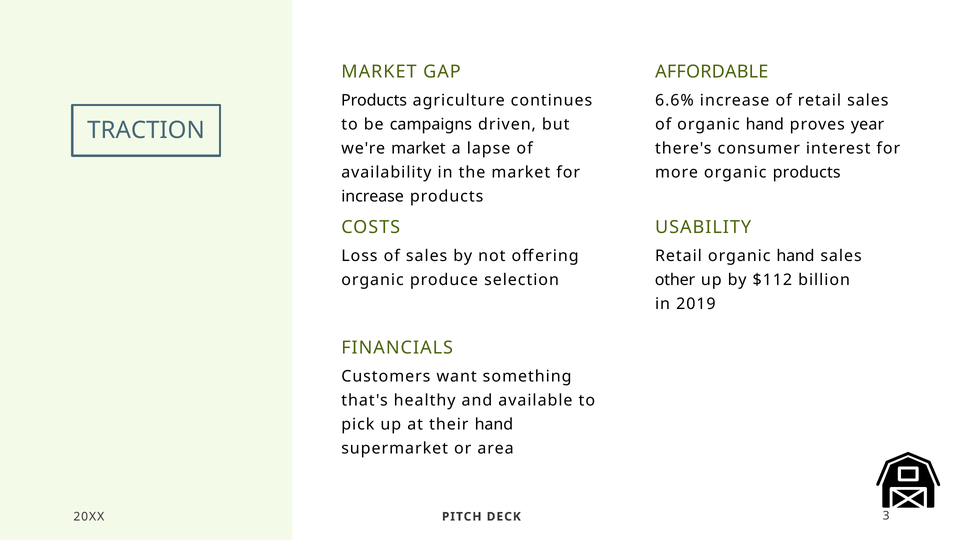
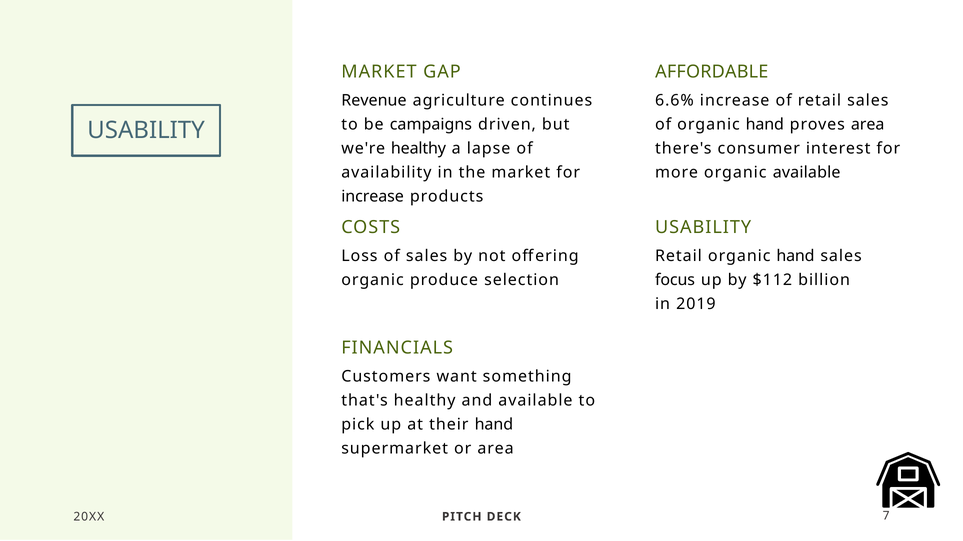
Products at (374, 101): Products -> Revenue
proves year: year -> area
TRACTION at (146, 130): TRACTION -> USABILITY
we're market: market -> healthy
organic products: products -> available
other: other -> focus
3: 3 -> 7
